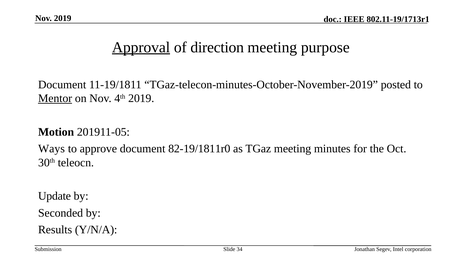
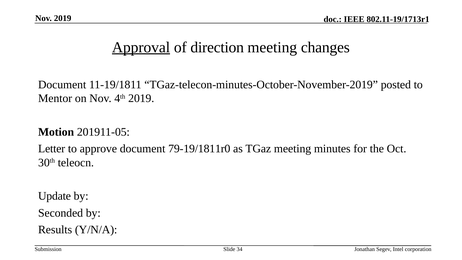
purpose: purpose -> changes
Mentor underline: present -> none
Ways: Ways -> Letter
82-19/1811r0: 82-19/1811r0 -> 79-19/1811r0
